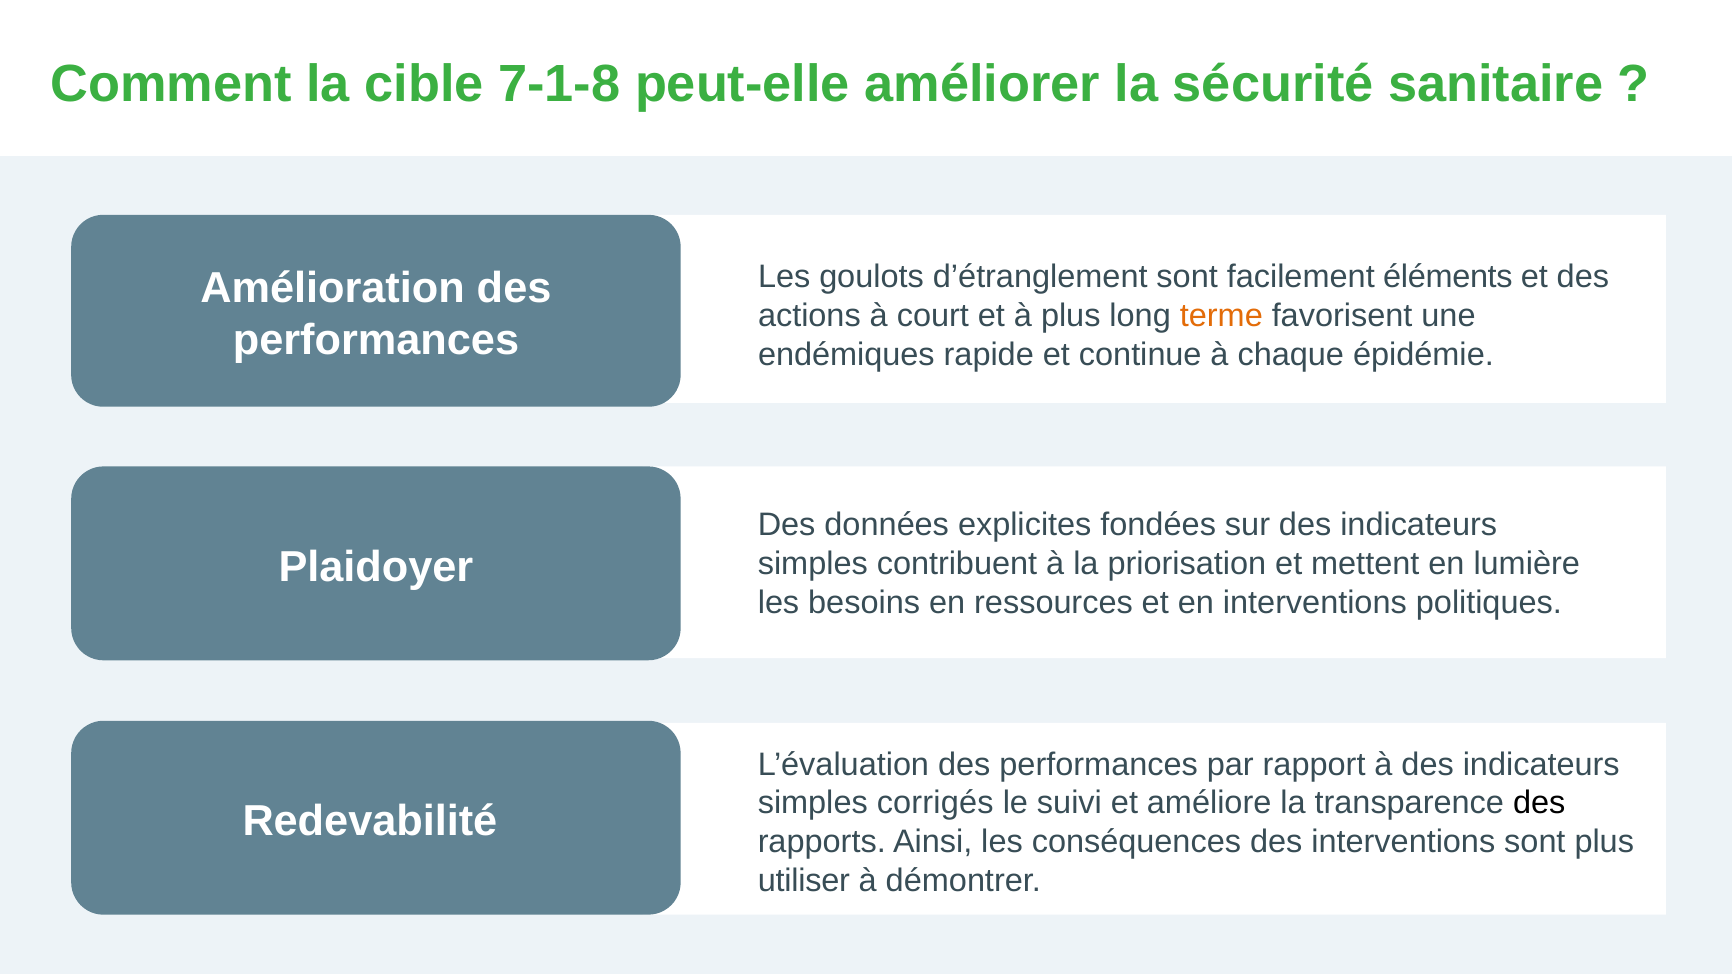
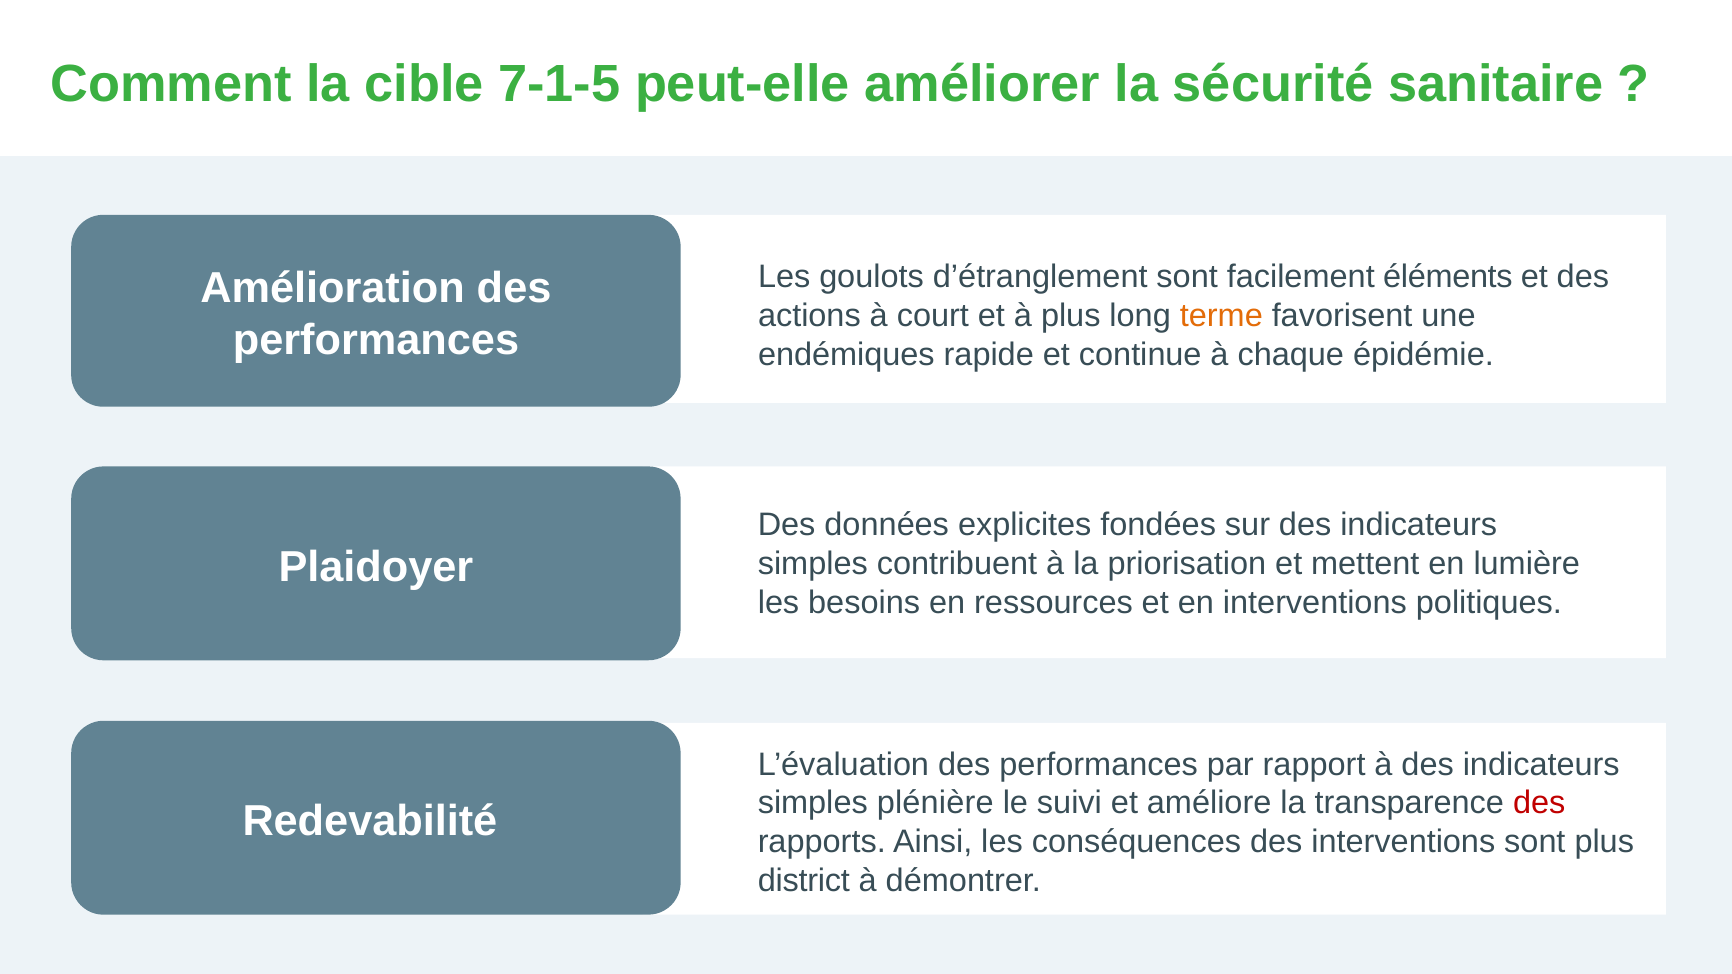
7-1-8: 7-1-8 -> 7-1-5
corrigés: corrigés -> plénière
des at (1539, 803) colour: black -> red
utiliser: utiliser -> district
